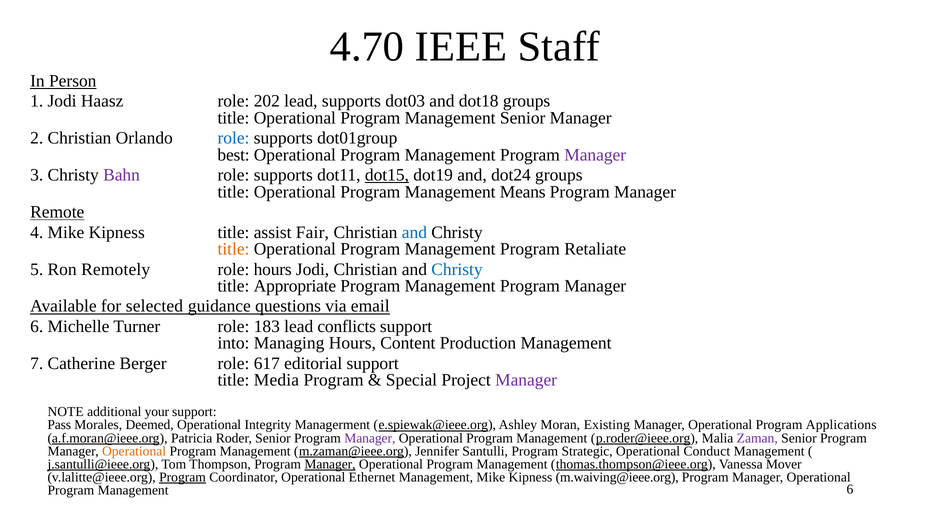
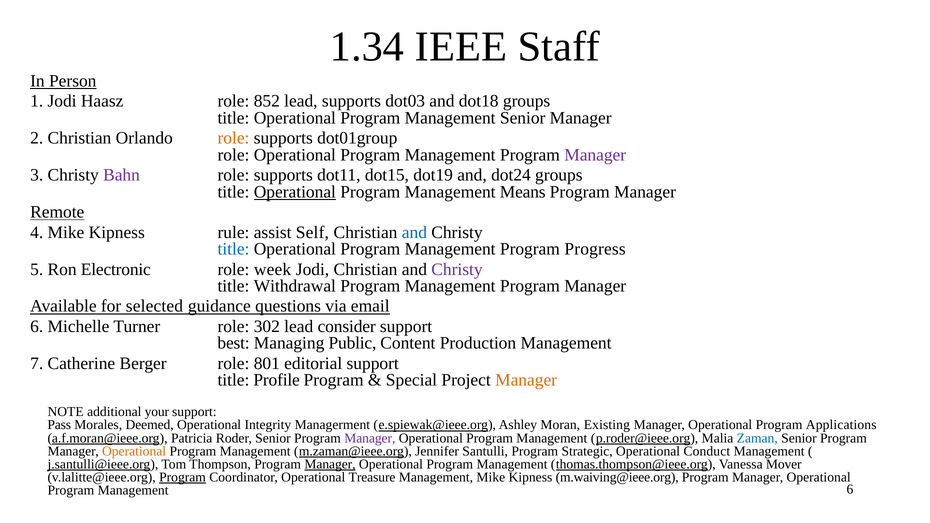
4.70: 4.70 -> 1.34
202: 202 -> 852
role at (234, 138) colour: blue -> orange
best at (234, 155): best -> role
dot15 underline: present -> none
Operational at (295, 192) underline: none -> present
Kipness title: title -> rule
Fair: Fair -> Self
title at (233, 249) colour: orange -> blue
Retaliate: Retaliate -> Progress
Remotely: Remotely -> Electronic
role hours: hours -> week
Christy at (457, 269) colour: blue -> purple
Appropriate: Appropriate -> Withdrawal
183: 183 -> 302
conflicts: conflicts -> consider
into: into -> best
Managing Hours: Hours -> Public
617: 617 -> 801
Media: Media -> Profile
Manager at (526, 380) colour: purple -> orange
Zaman colour: purple -> blue
Ethernet: Ethernet -> Treasure
